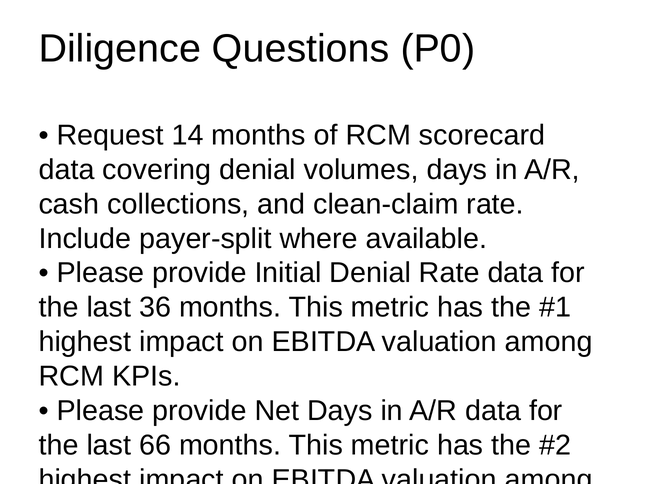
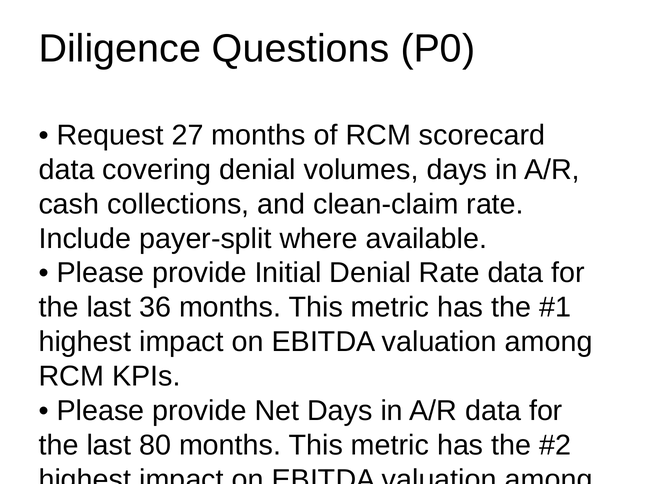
14: 14 -> 27
66: 66 -> 80
